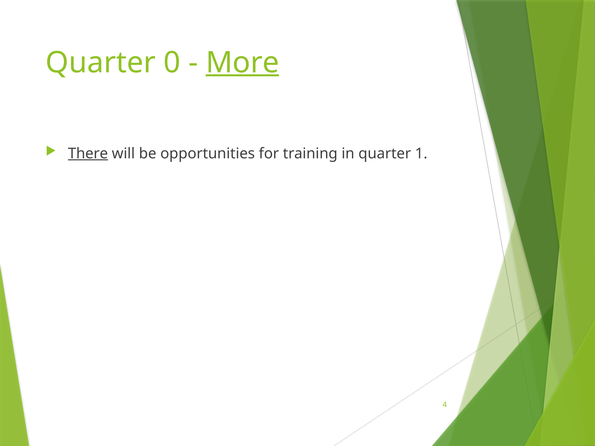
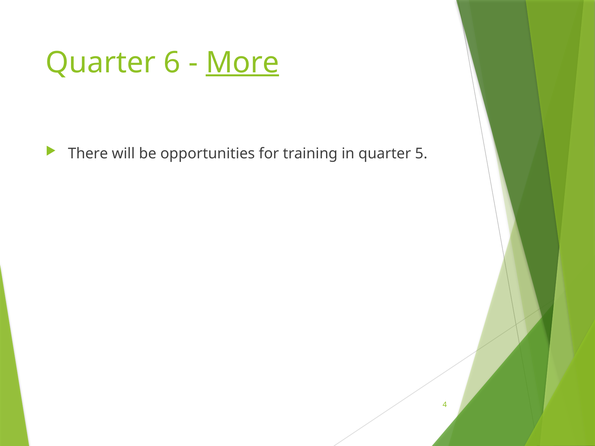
0: 0 -> 6
There underline: present -> none
1: 1 -> 5
